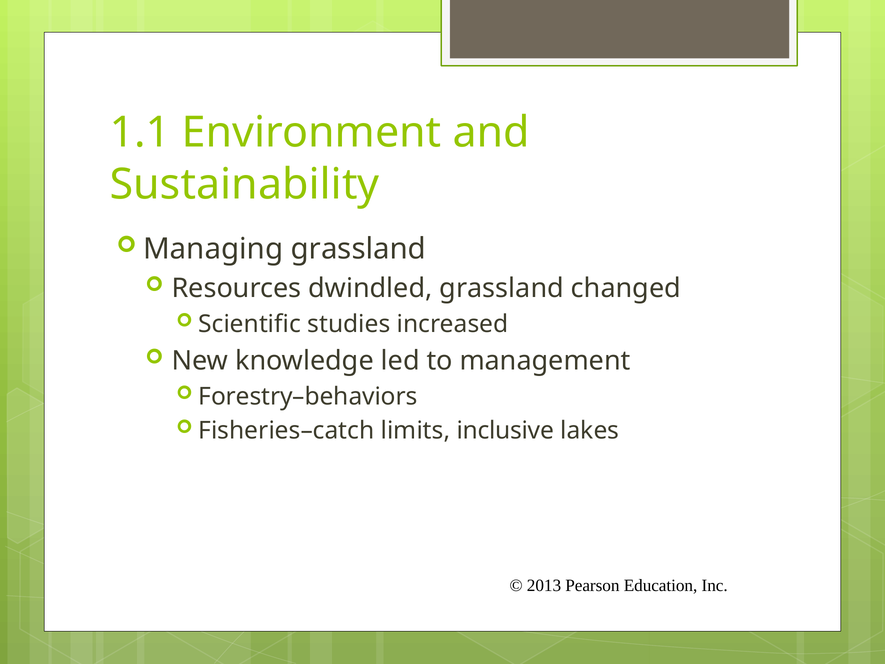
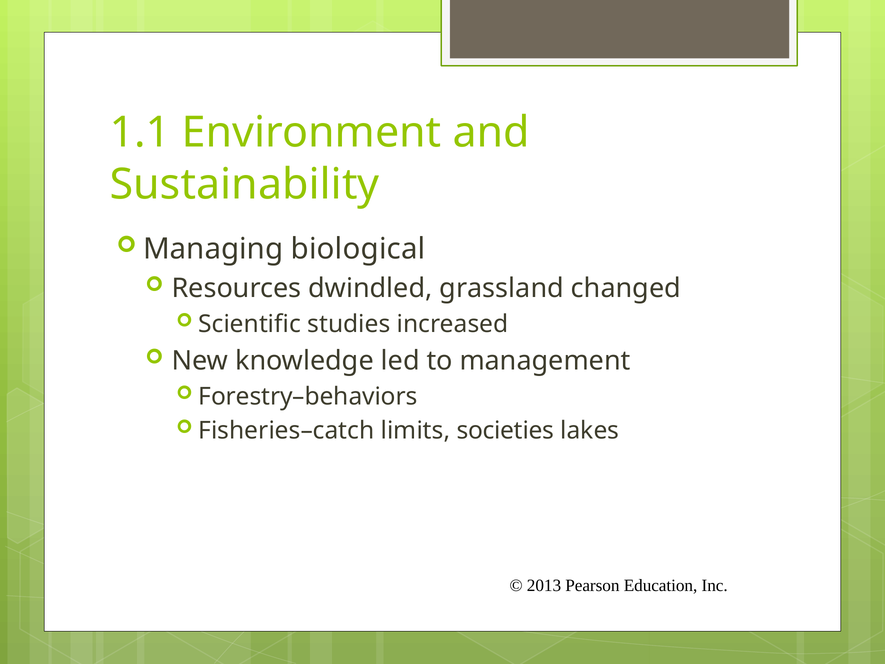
Managing grassland: grassland -> biological
inclusive: inclusive -> societies
